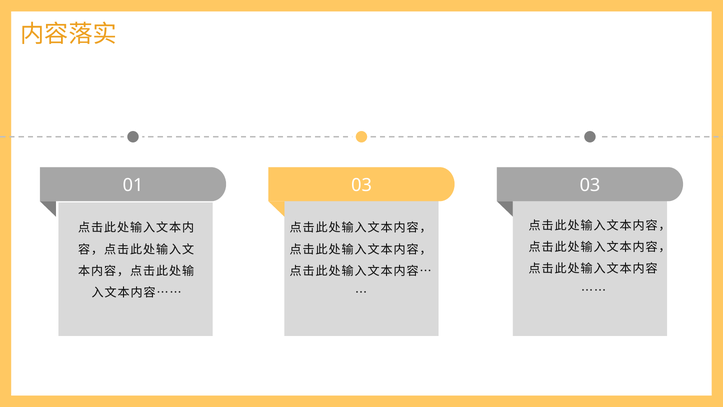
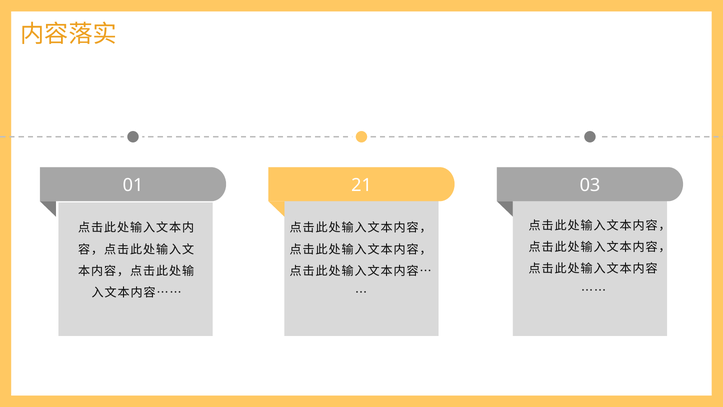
01 03: 03 -> 21
